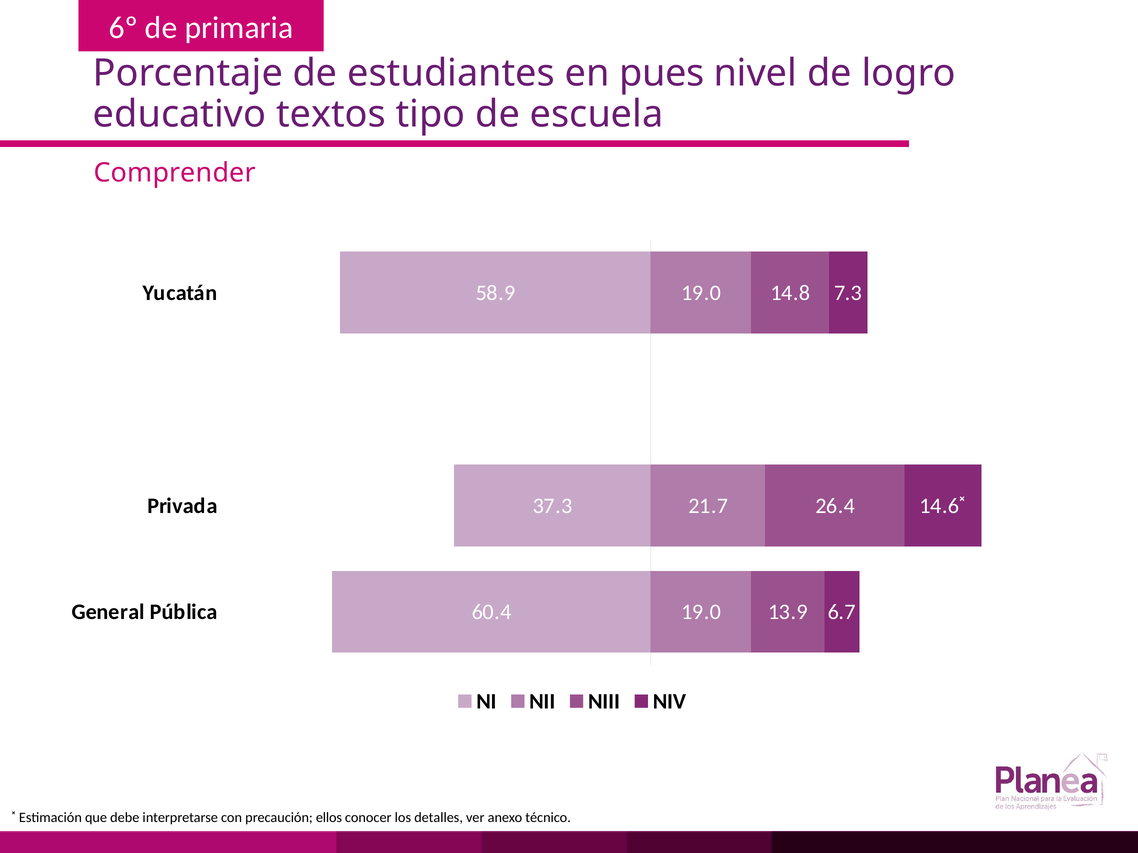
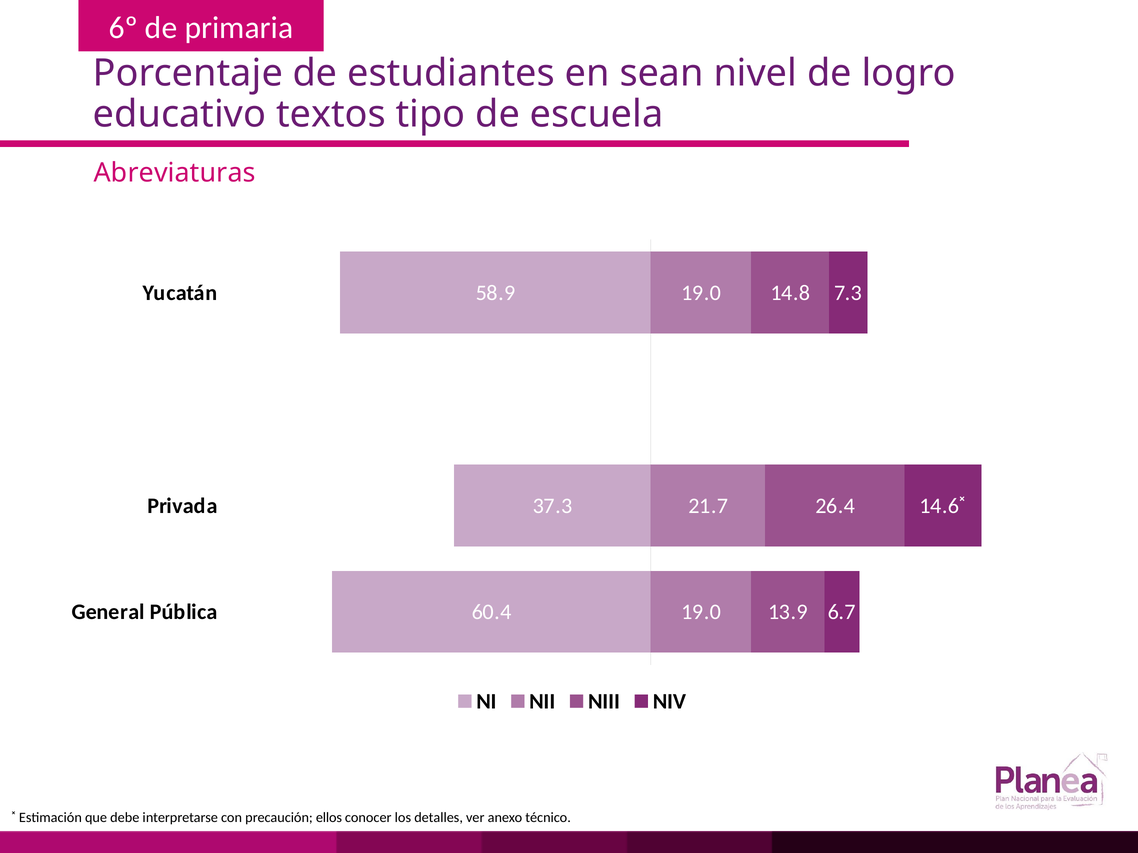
pues: pues -> sean
Comprender: Comprender -> Abreviaturas
